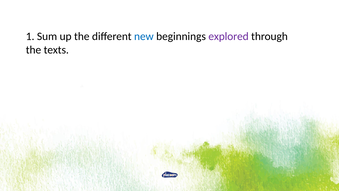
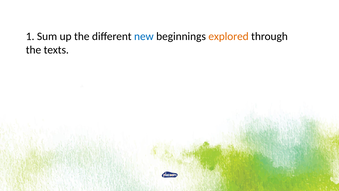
explored colour: purple -> orange
